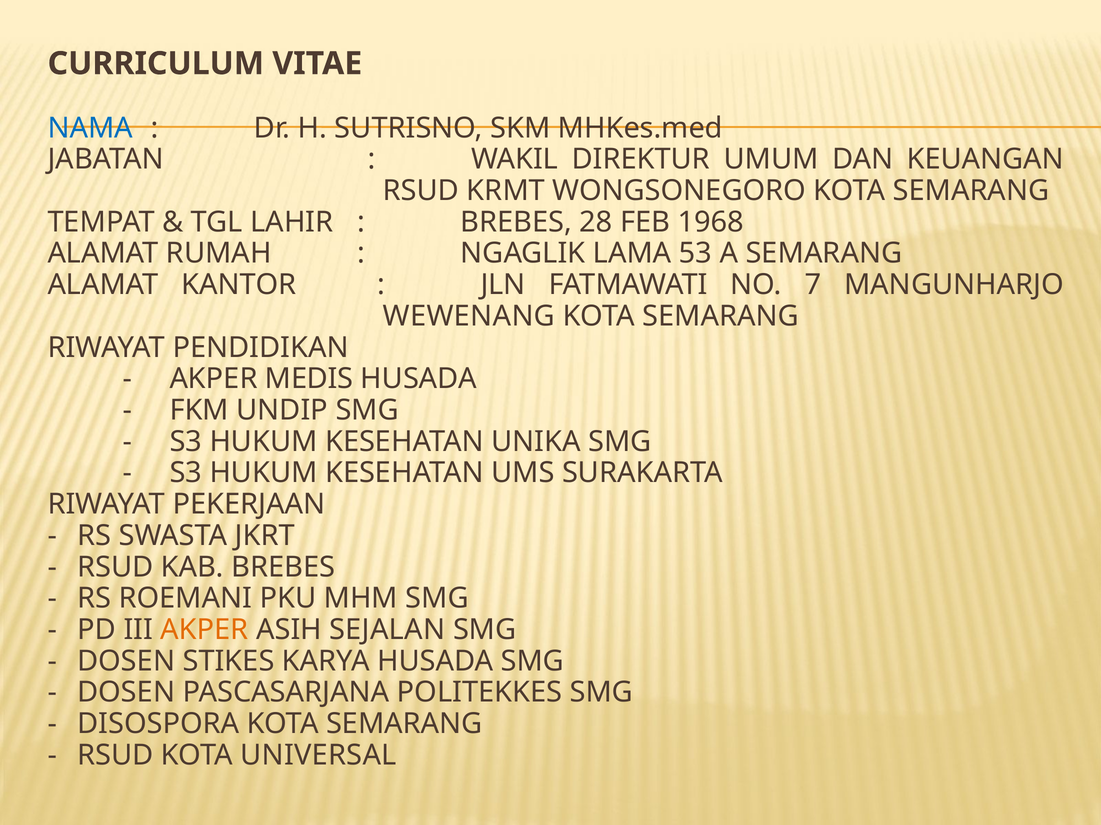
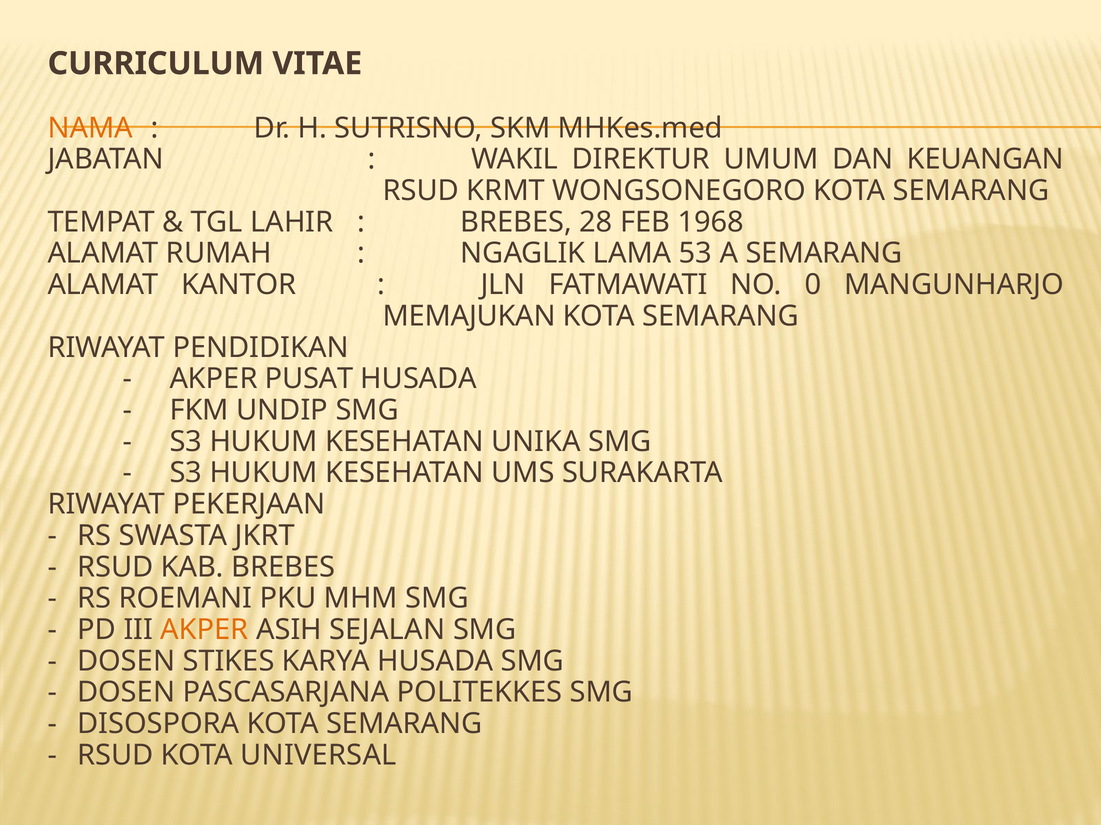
NAMA colour: blue -> orange
7: 7 -> 0
WEWENANG: WEWENANG -> MEMAJUKAN
MEDIS: MEDIS -> PUSAT
